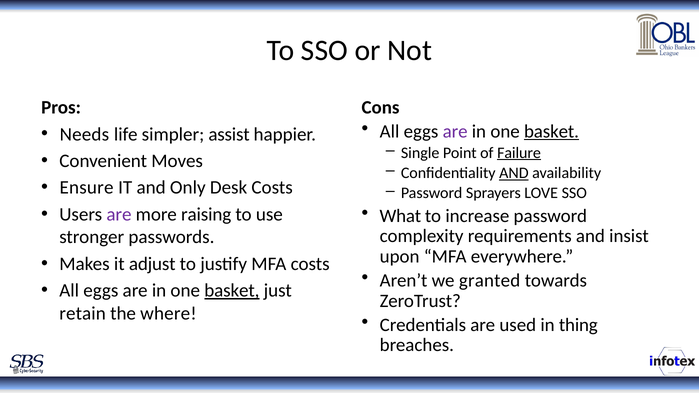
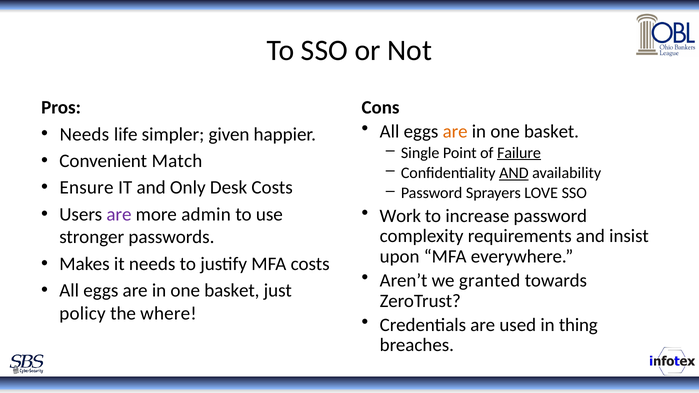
are at (455, 131) colour: purple -> orange
basket at (551, 131) underline: present -> none
assist: assist -> given
Moves: Moves -> Match
What: What -> Work
raising: raising -> admin
it adjust: adjust -> needs
basket at (232, 291) underline: present -> none
retain: retain -> policy
